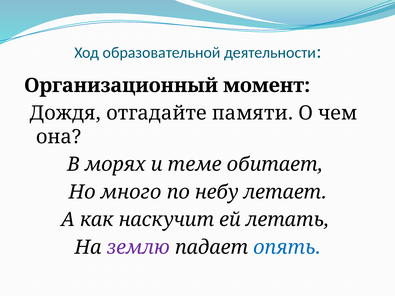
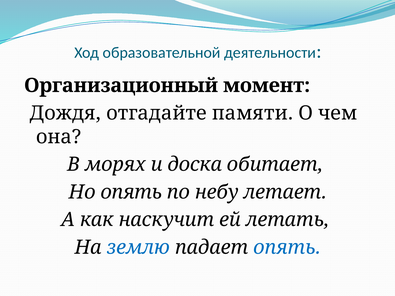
теме: теме -> доска
Но много: много -> опять
землю colour: purple -> blue
